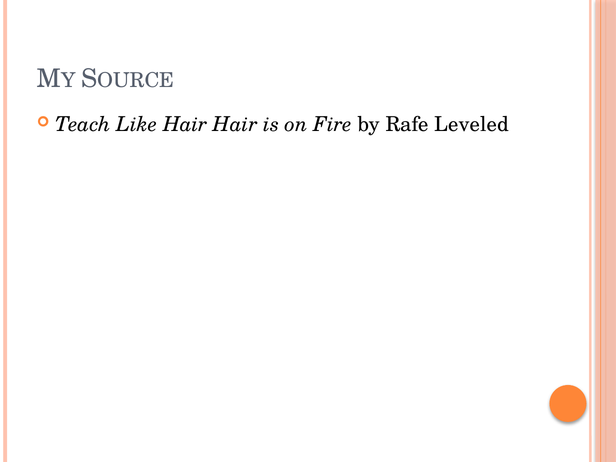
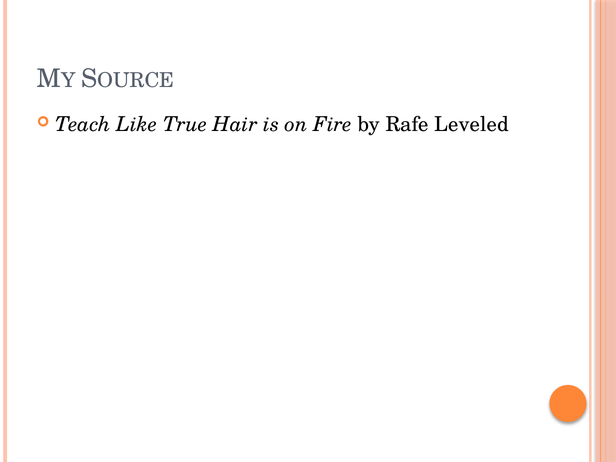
Like Hair: Hair -> True
